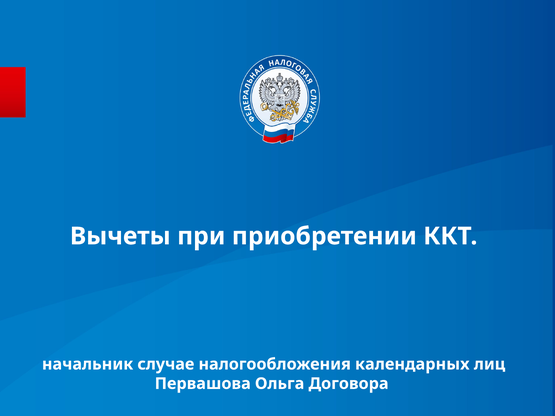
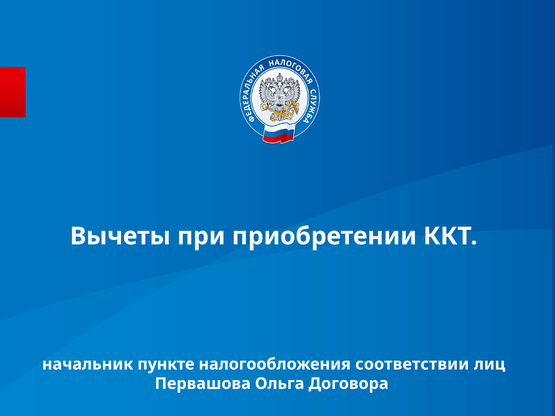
случае: случае -> пункте
календарных: календарных -> соответствии
